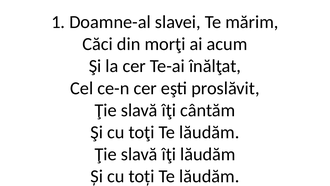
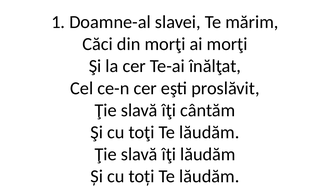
ai acum: acum -> morţi
